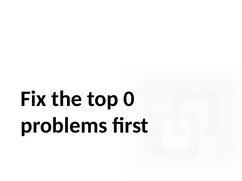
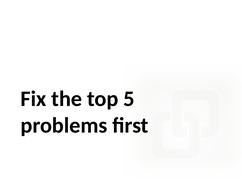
0: 0 -> 5
